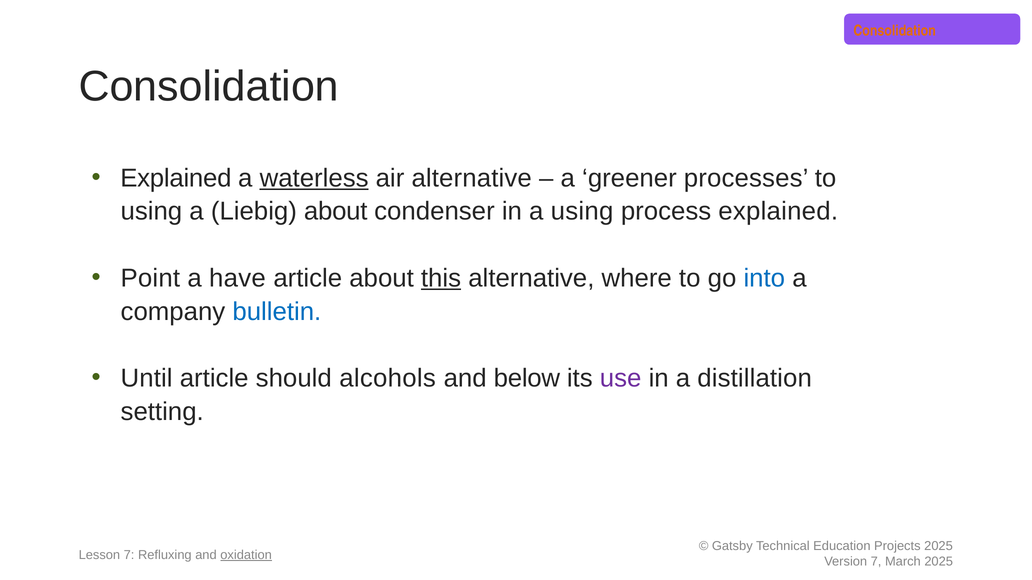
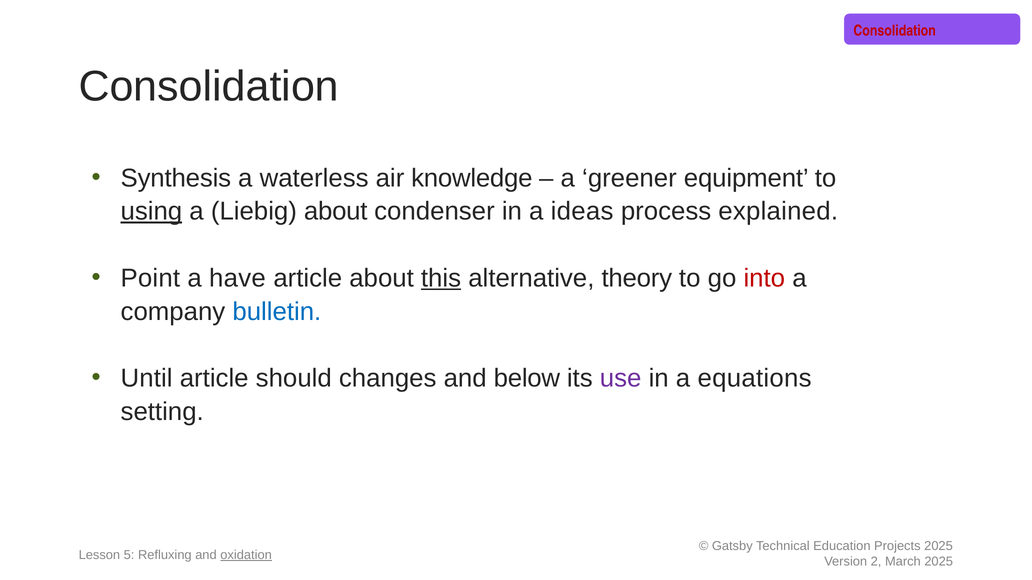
Consolidation at (895, 31) colour: orange -> red
Explained at (176, 178): Explained -> Synthesis
waterless underline: present -> none
air alternative: alternative -> knowledge
processes: processes -> equipment
using at (151, 212) underline: none -> present
a using: using -> ideas
where: where -> theory
into colour: blue -> red
alcohols: alcohols -> changes
distillation: distillation -> equations
Lesson 7: 7 -> 5
7 at (876, 562): 7 -> 2
